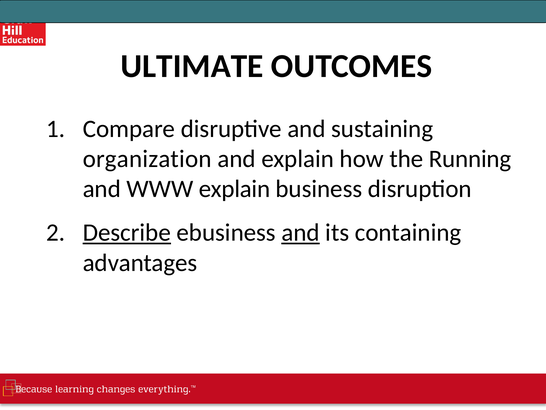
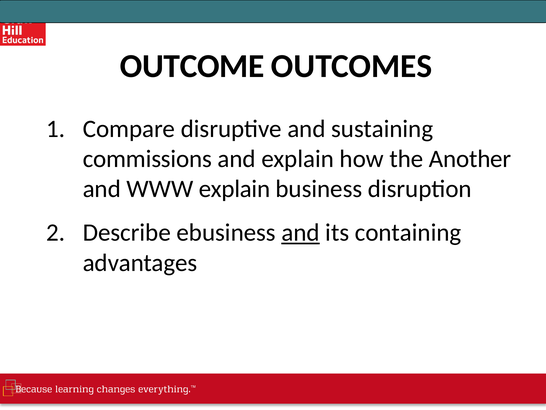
ULTIMATE: ULTIMATE -> OUTCOME
organization: organization -> commissions
Running: Running -> Another
Describe underline: present -> none
